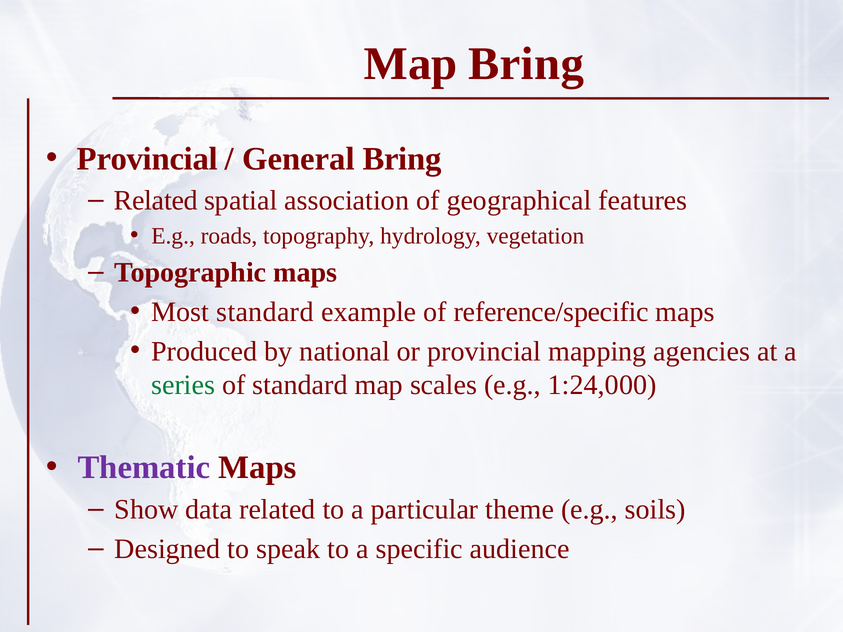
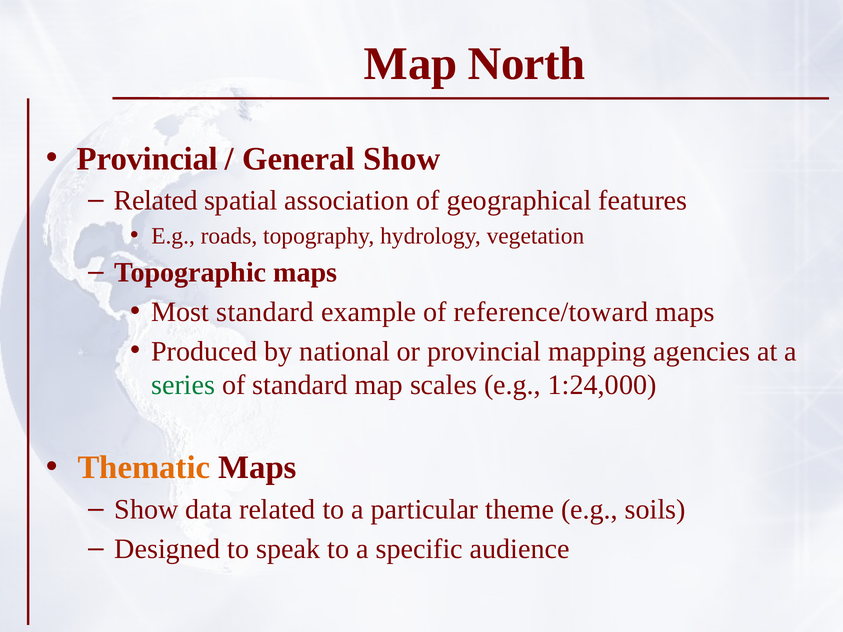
Map Bring: Bring -> North
General Bring: Bring -> Show
reference/specific: reference/specific -> reference/toward
Thematic colour: purple -> orange
